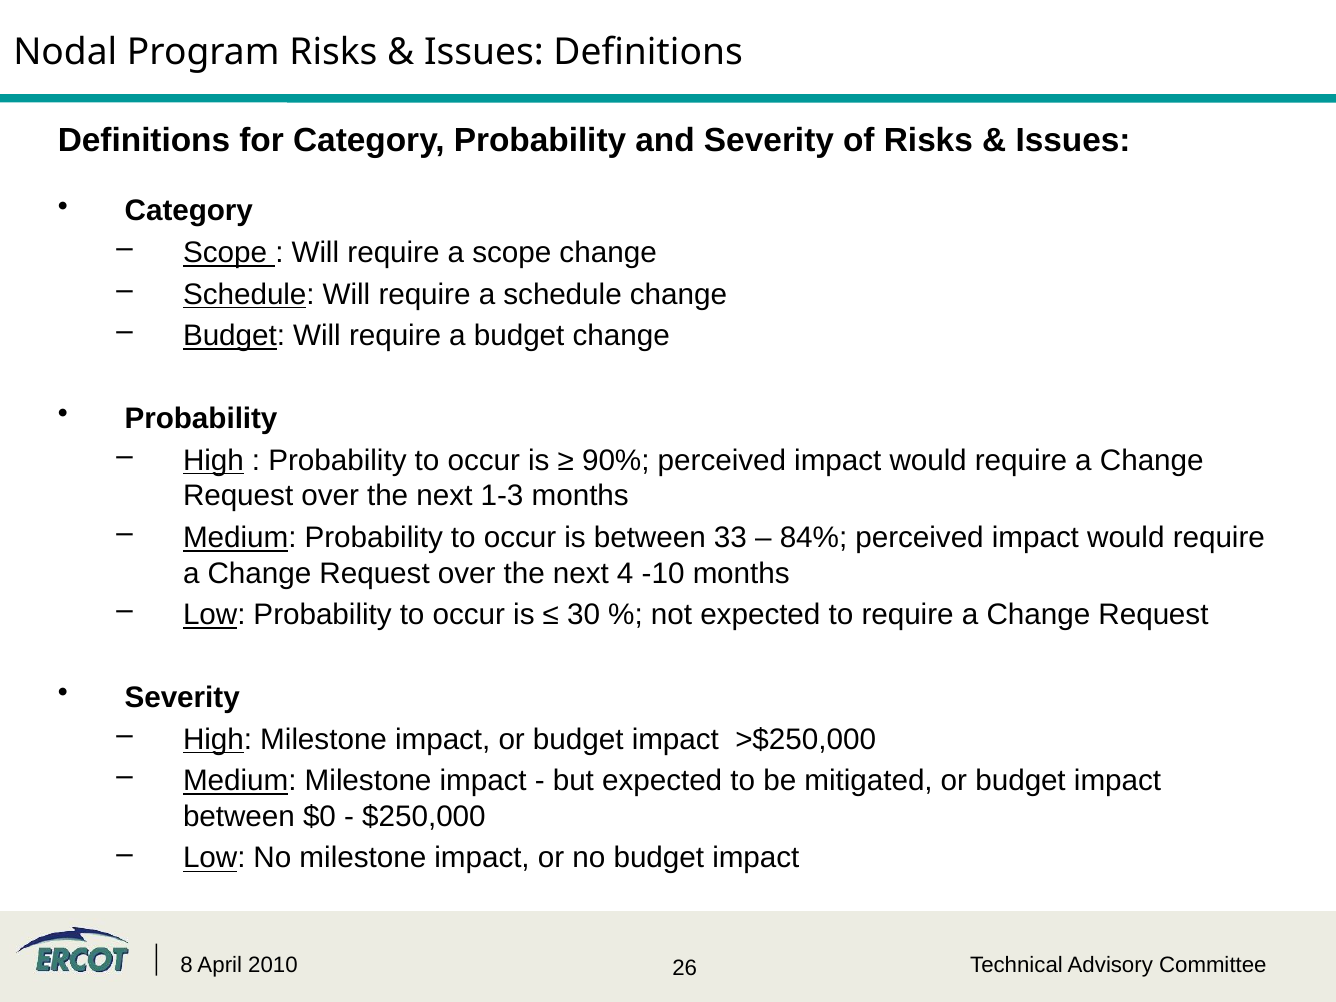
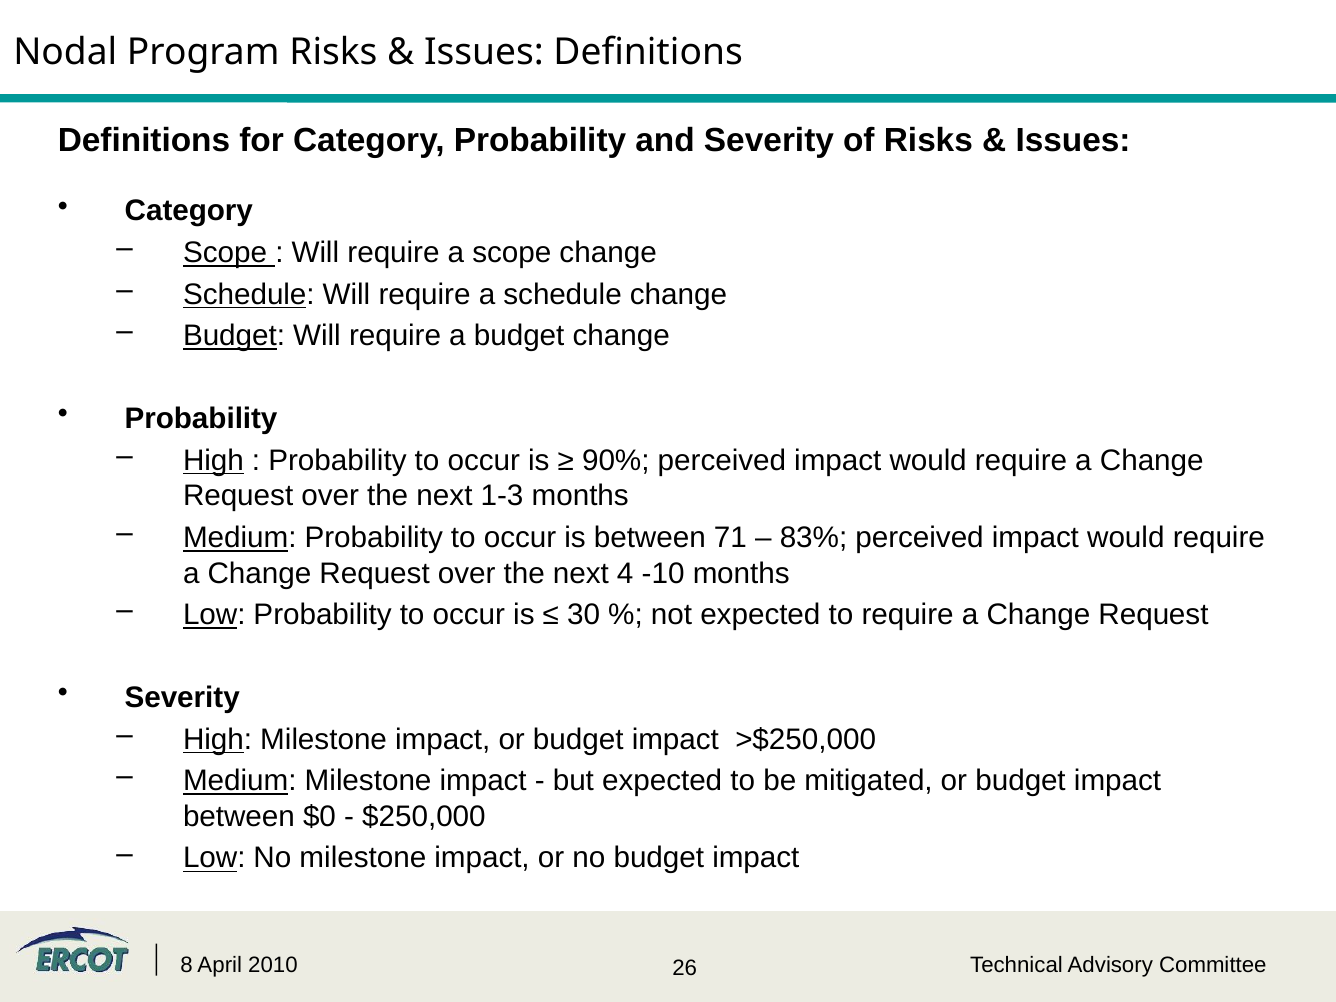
33: 33 -> 71
84%: 84% -> 83%
